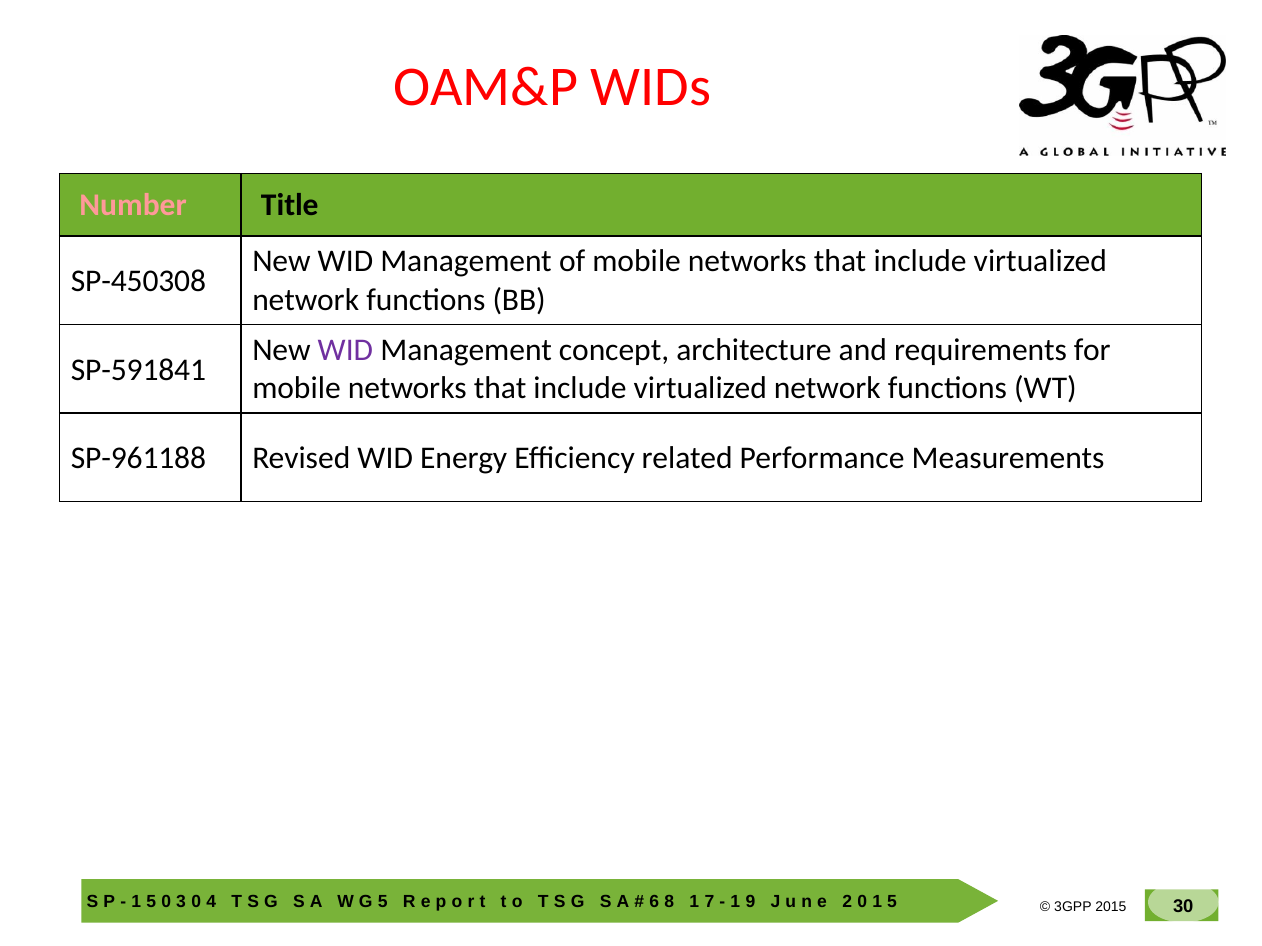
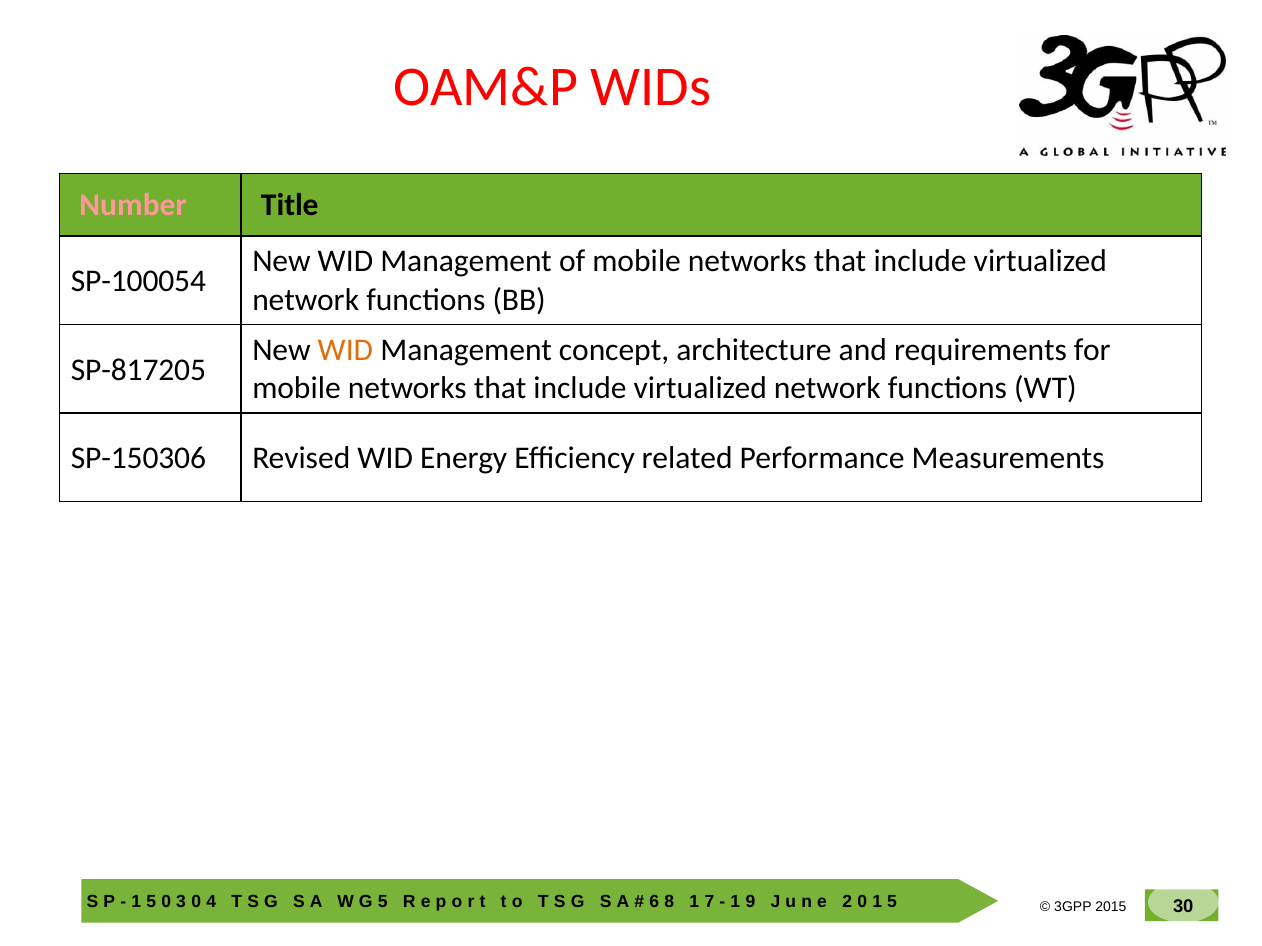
SP-450308: SP-450308 -> SP-100054
WID at (345, 350) colour: purple -> orange
SP-591841: SP-591841 -> SP-817205
SP-961188: SP-961188 -> SP-150306
